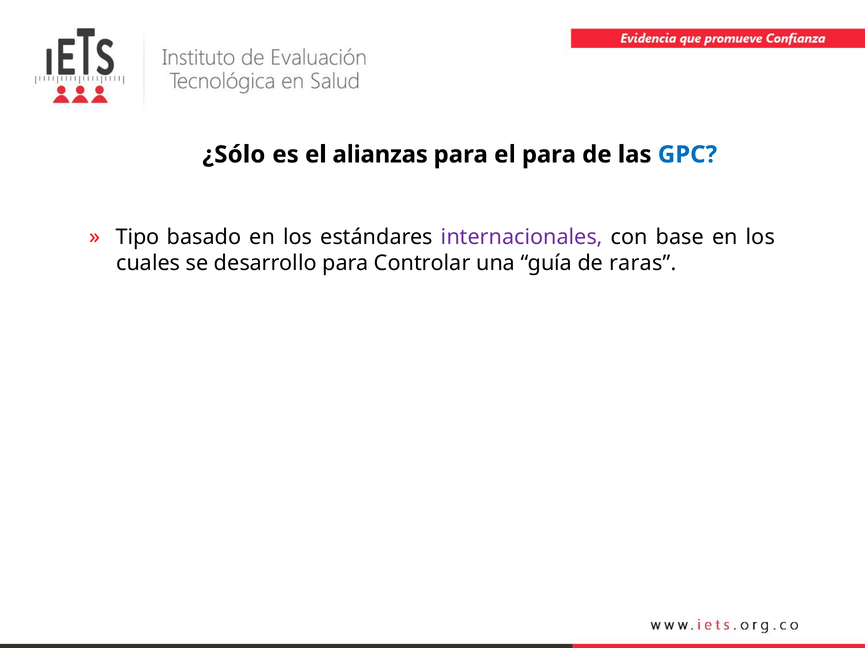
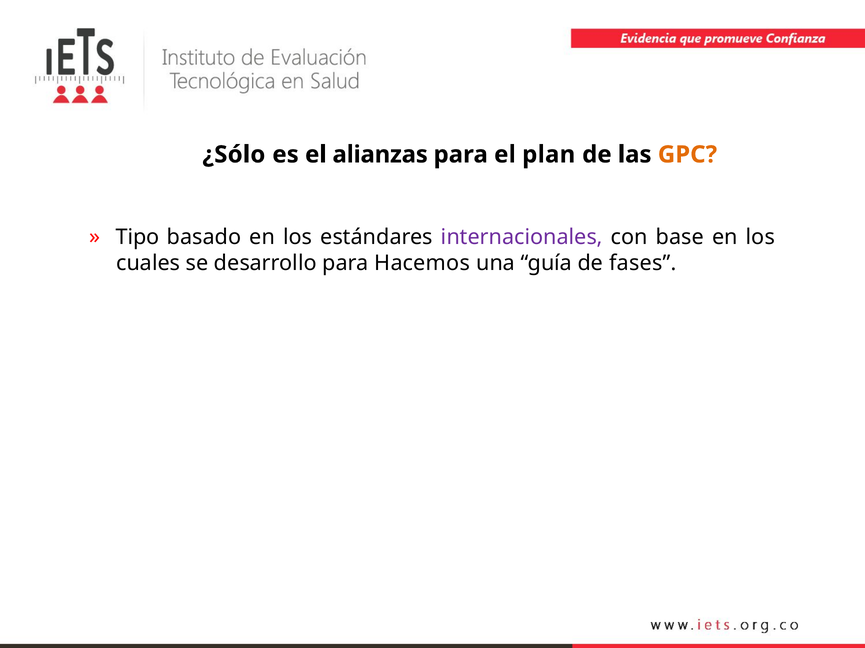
el para: para -> plan
GPC colour: blue -> orange
Controlar: Controlar -> Hacemos
raras: raras -> fases
